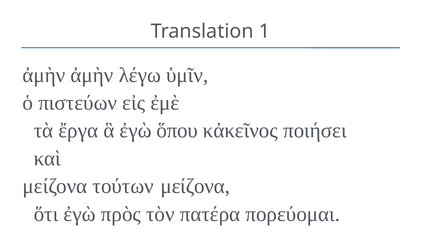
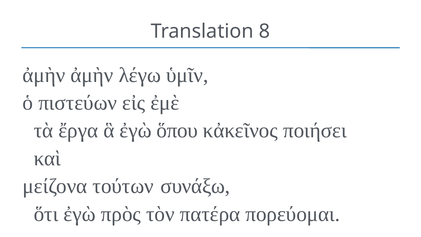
1: 1 -> 8
τούτων μείζονα: μείζονα -> συνάξω
